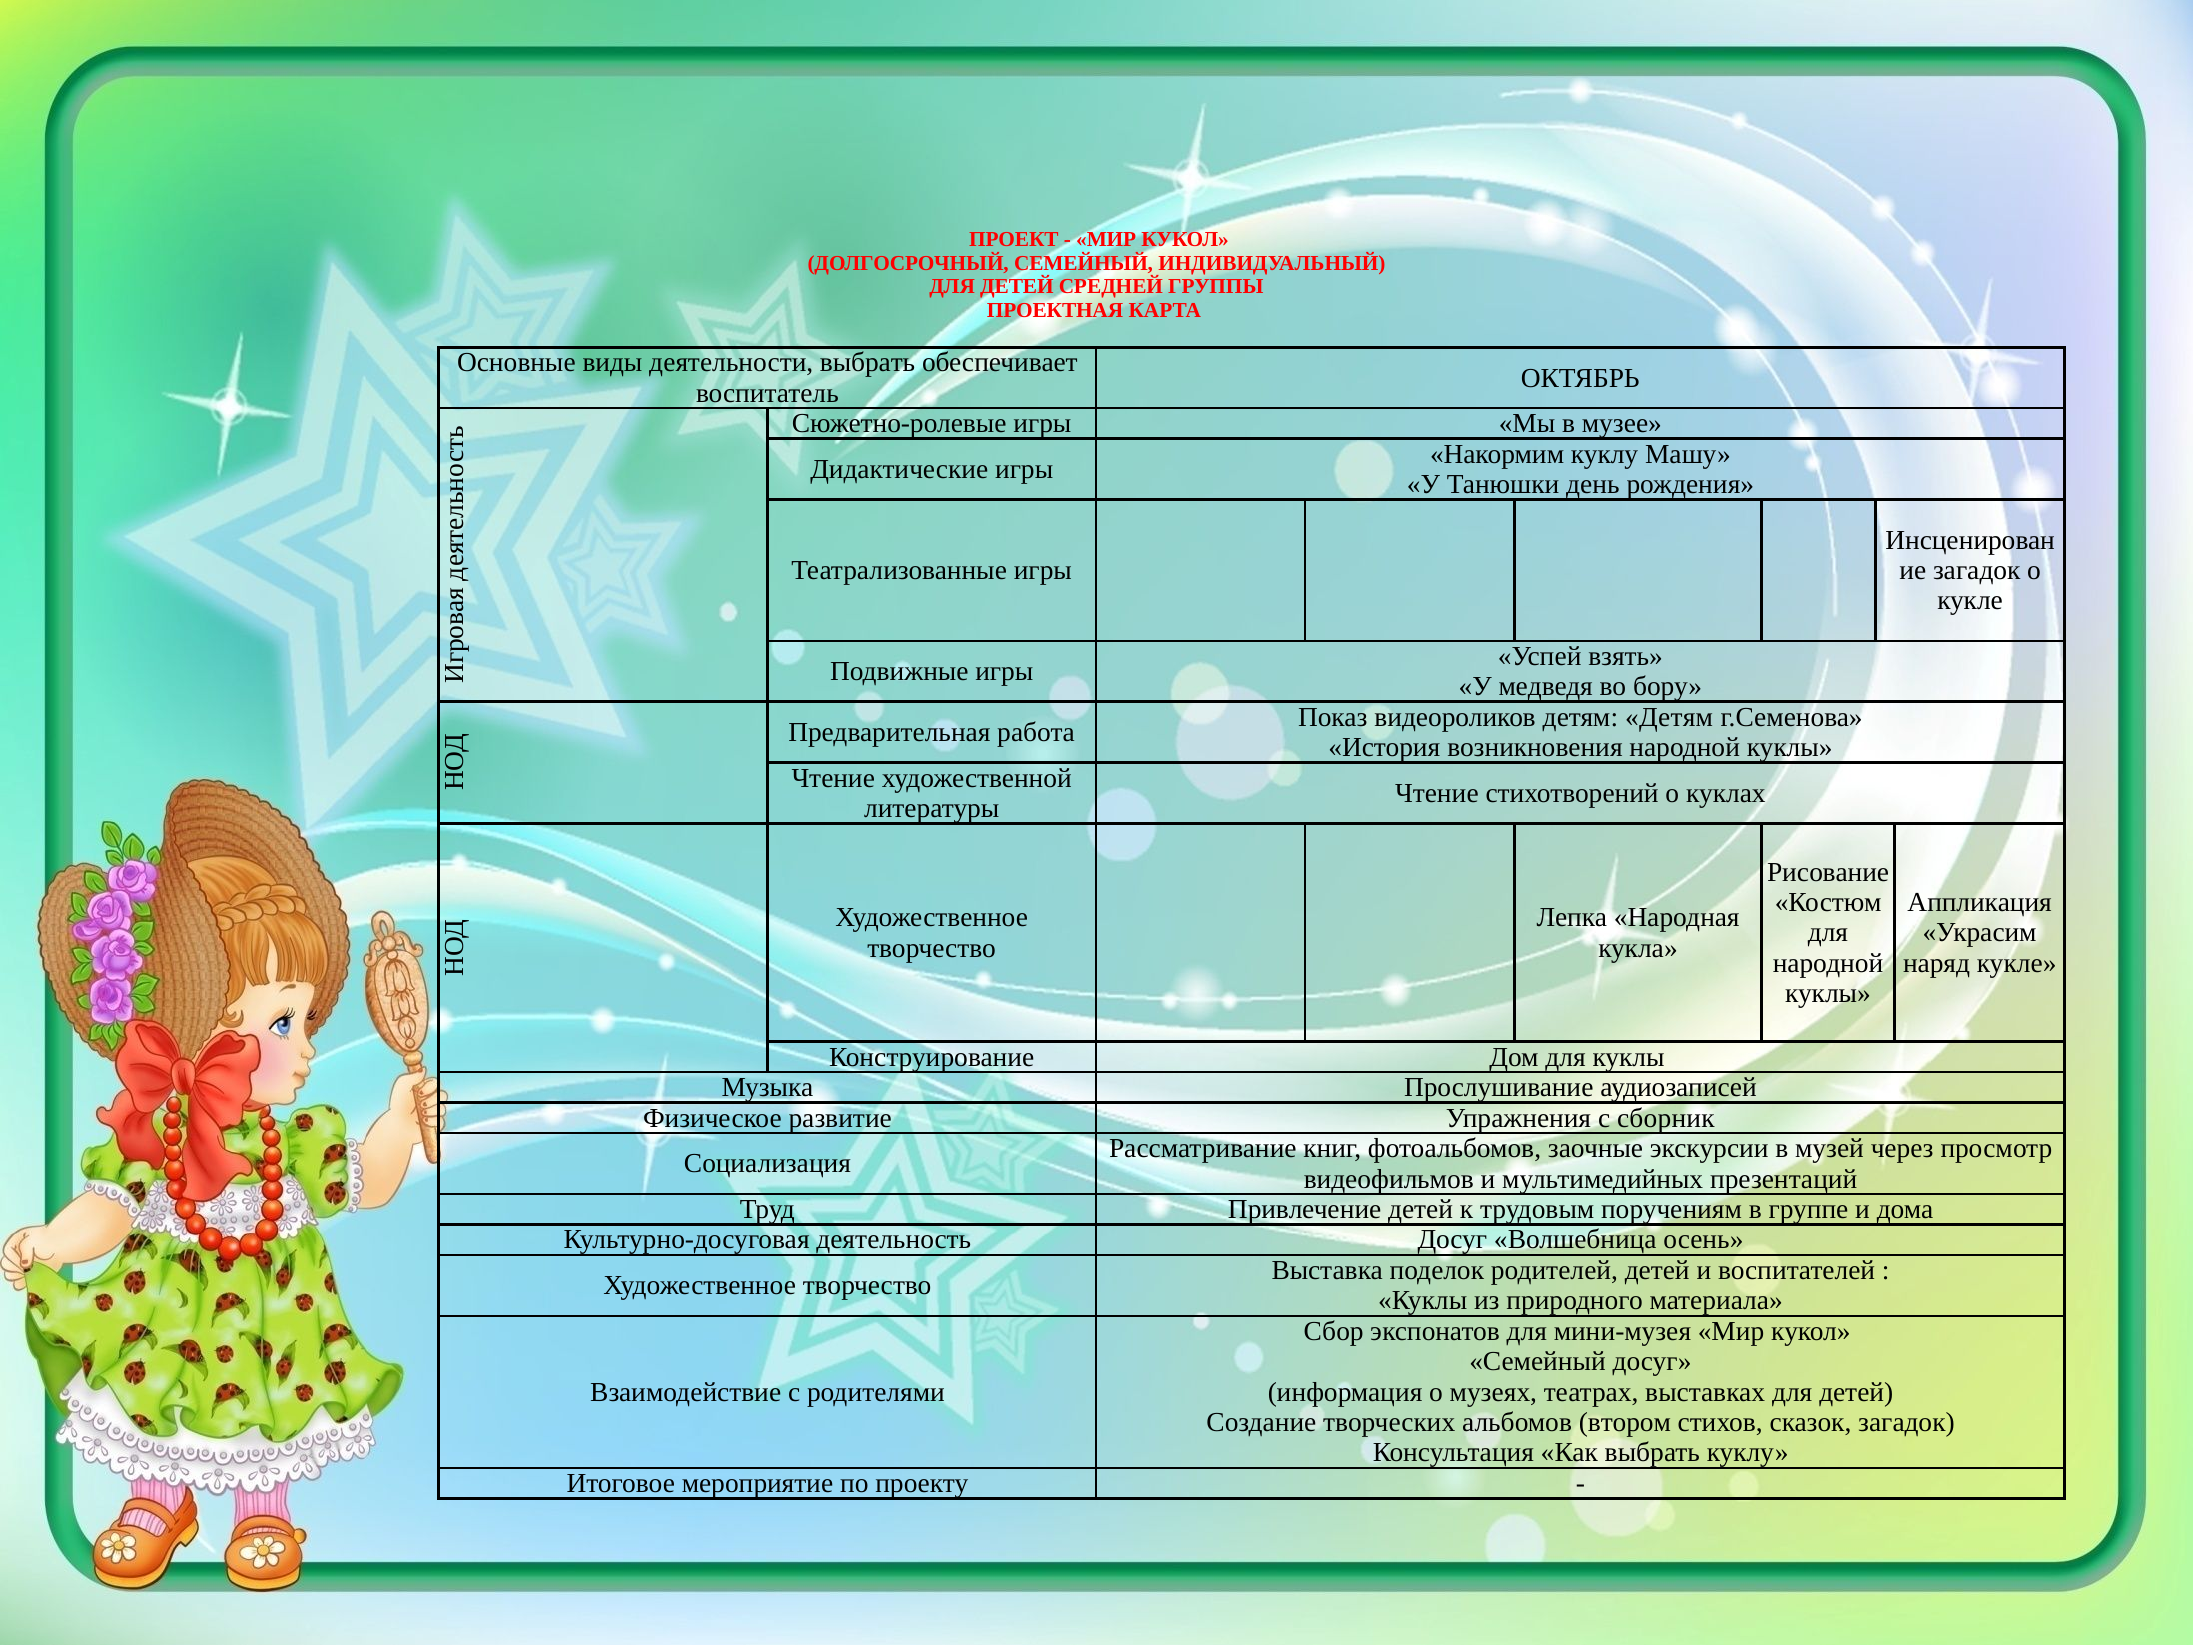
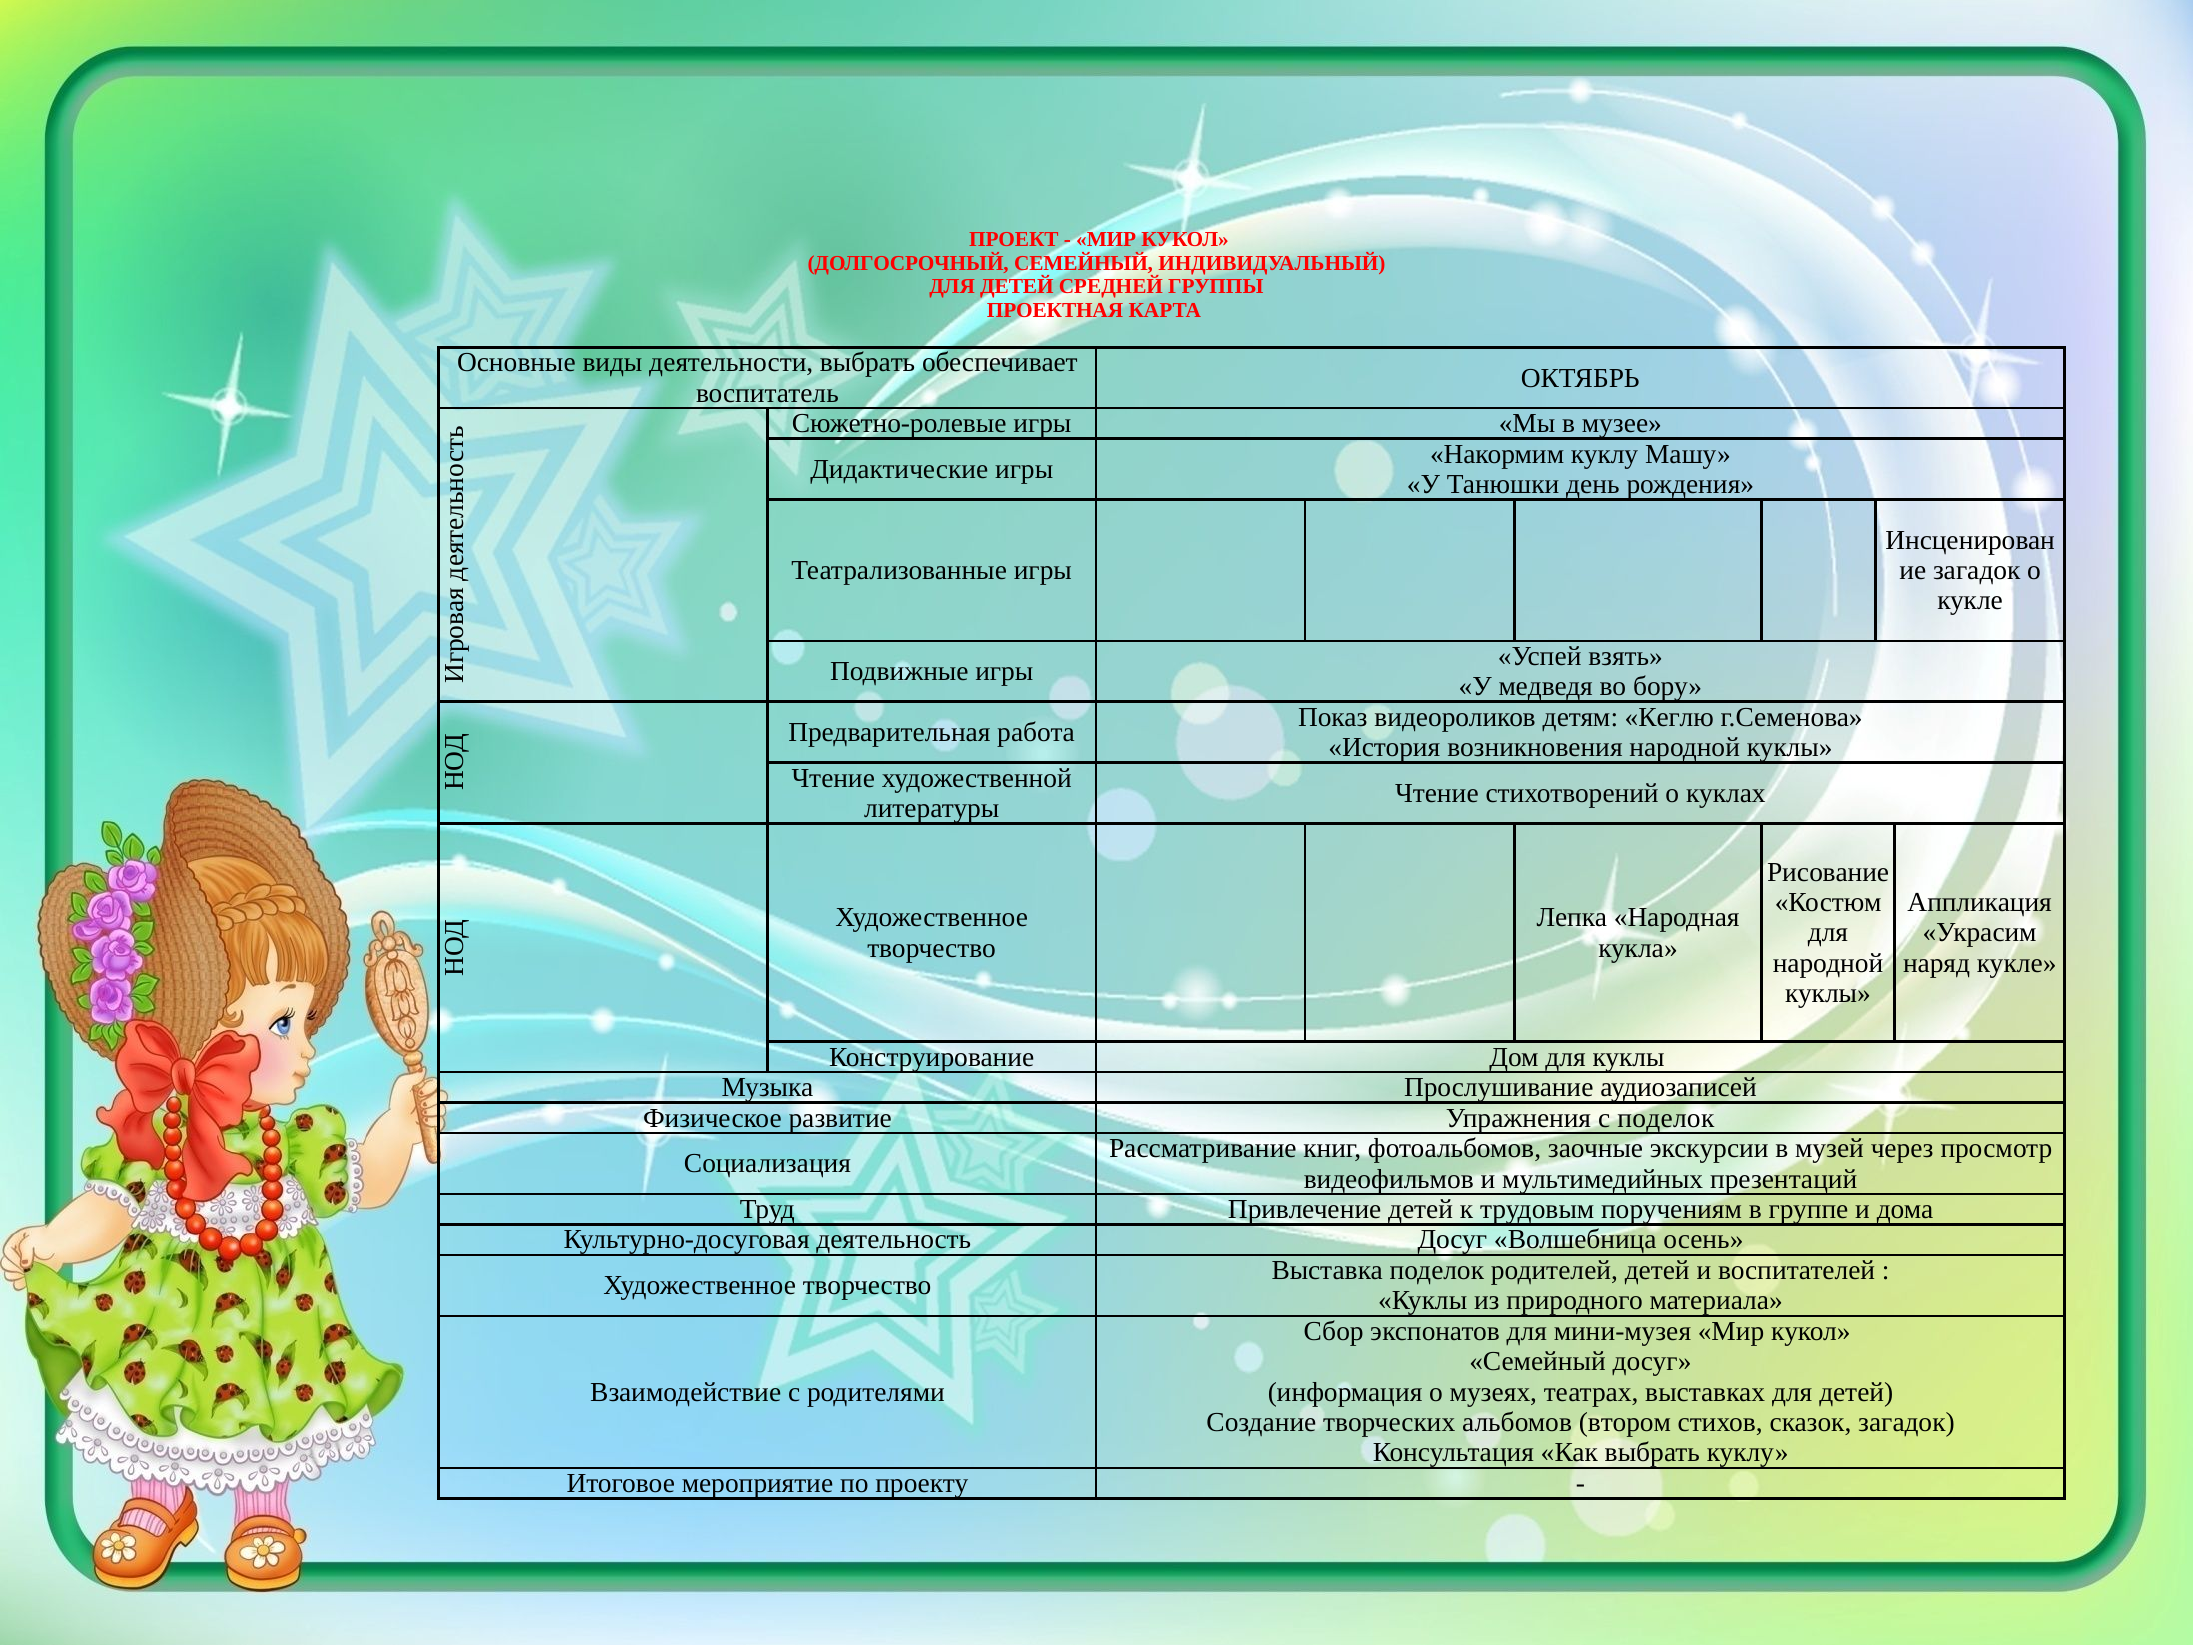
детям Детям: Детям -> Кеглю
с сборник: сборник -> поделок
